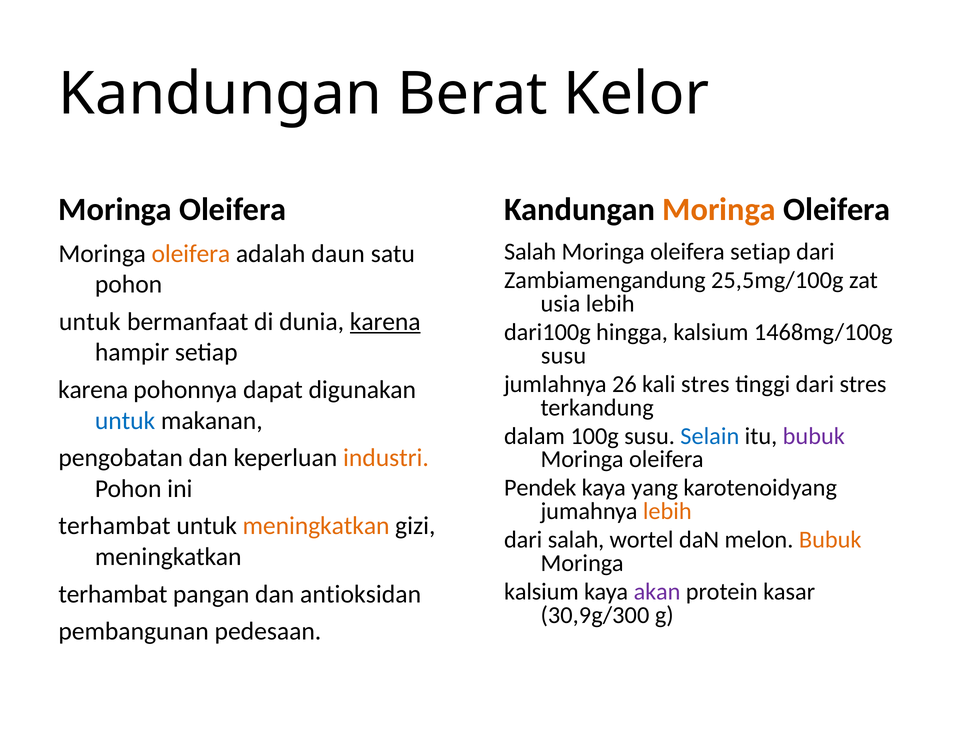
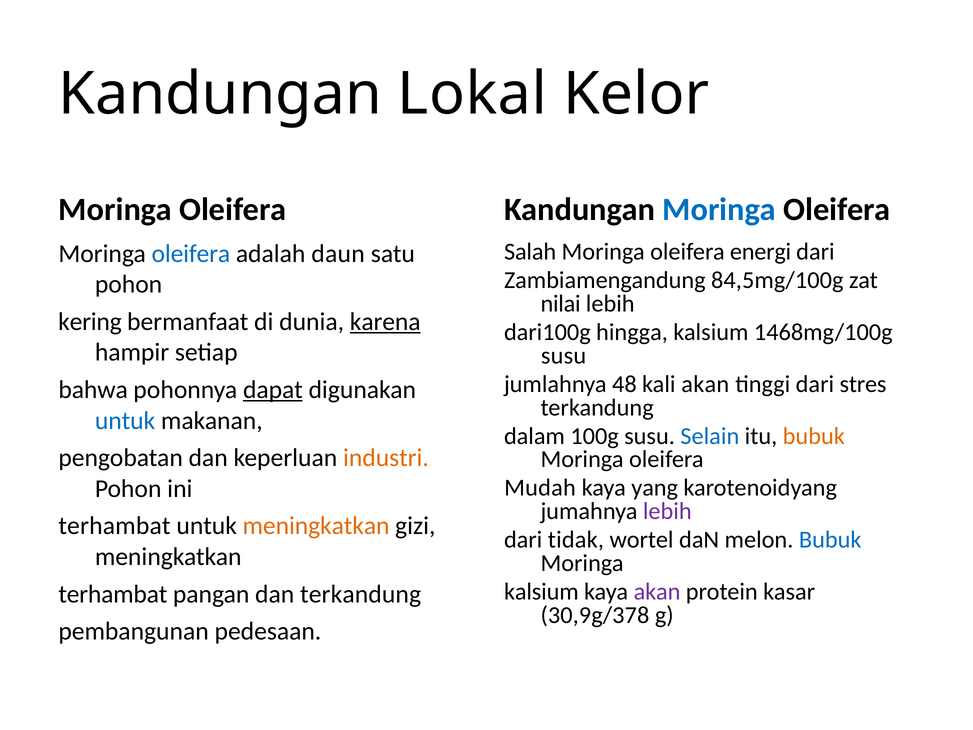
Berat: Berat -> Lokal
Moringa at (719, 209) colour: orange -> blue
oleifera setiap: setiap -> energi
oleifera at (191, 253) colour: orange -> blue
25,5mg/100g: 25,5mg/100g -> 84,5mg/100g
usia: usia -> nilai
untuk at (90, 322): untuk -> kering
26: 26 -> 48
kali stres: stres -> akan
karena at (93, 390): karena -> bahwa
dapat underline: none -> present
bubuk at (814, 436) colour: purple -> orange
Pendek: Pendek -> Mudah
lebih at (667, 511) colour: orange -> purple
dari salah: salah -> tidak
Bubuk at (830, 540) colour: orange -> blue
dan antioksidan: antioksidan -> terkandung
30,9g/300: 30,9g/300 -> 30,9g/378
